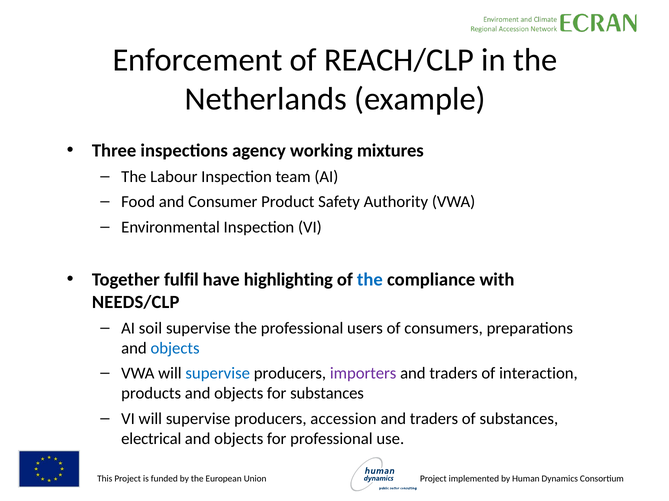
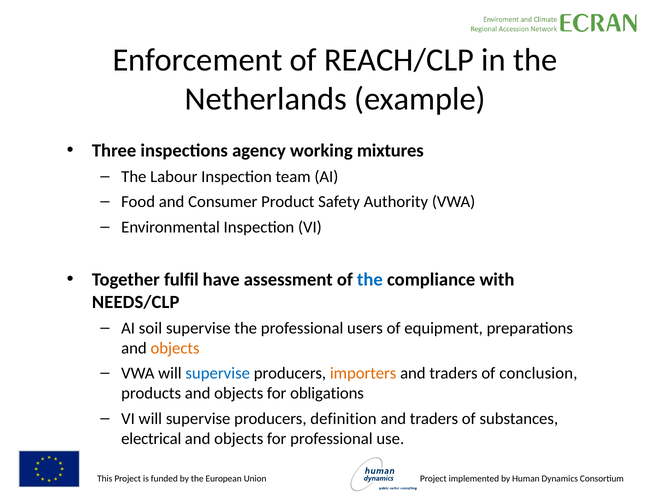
highlighting: highlighting -> assessment
consumers: consumers -> equipment
objects at (175, 349) colour: blue -> orange
importers colour: purple -> orange
interaction: interaction -> conclusion
for substances: substances -> obligations
accession: accession -> definition
